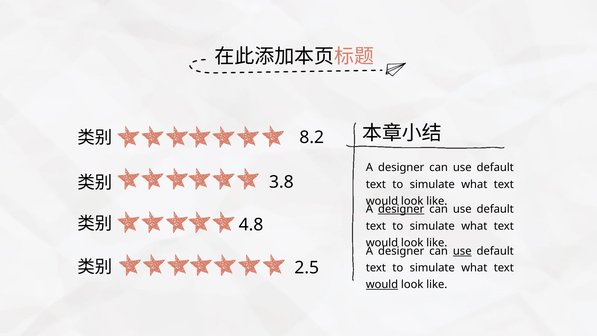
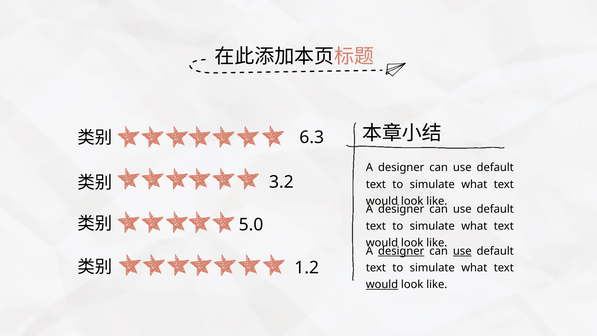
8.2: 8.2 -> 6.3
3.8: 3.8 -> 3.2
designer at (401, 209) underline: present -> none
4.8: 4.8 -> 5.0
designer at (401, 251) underline: none -> present
2.5: 2.5 -> 1.2
